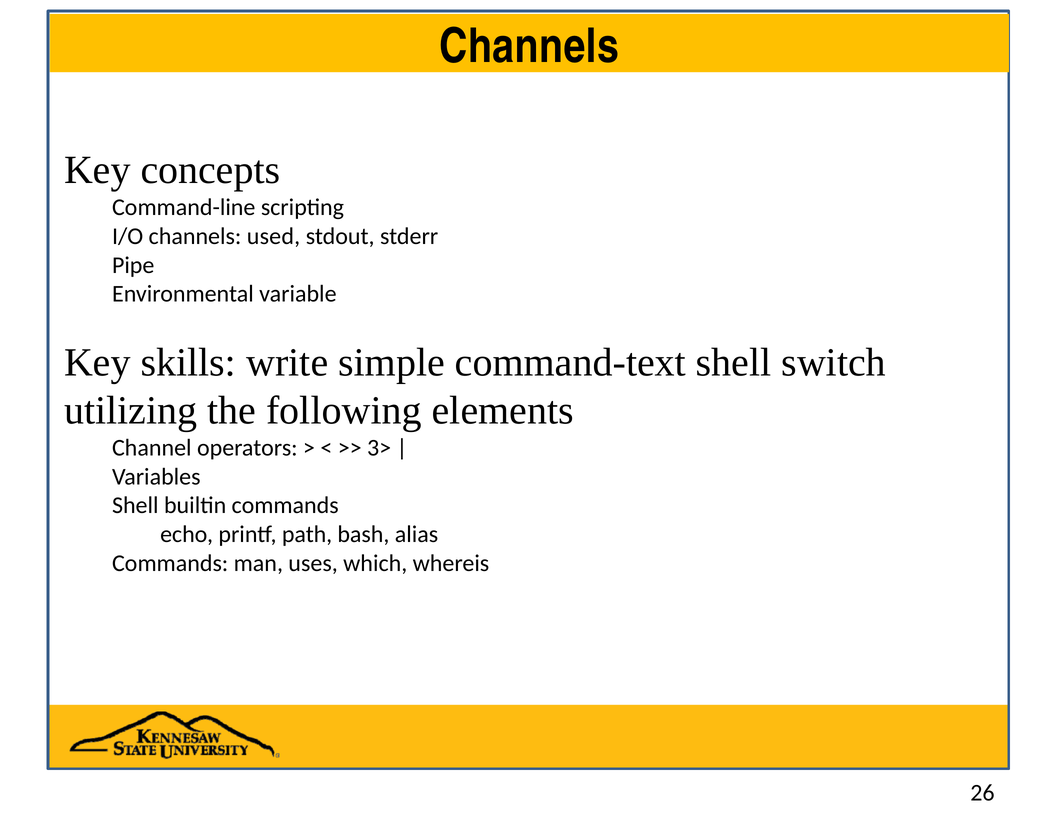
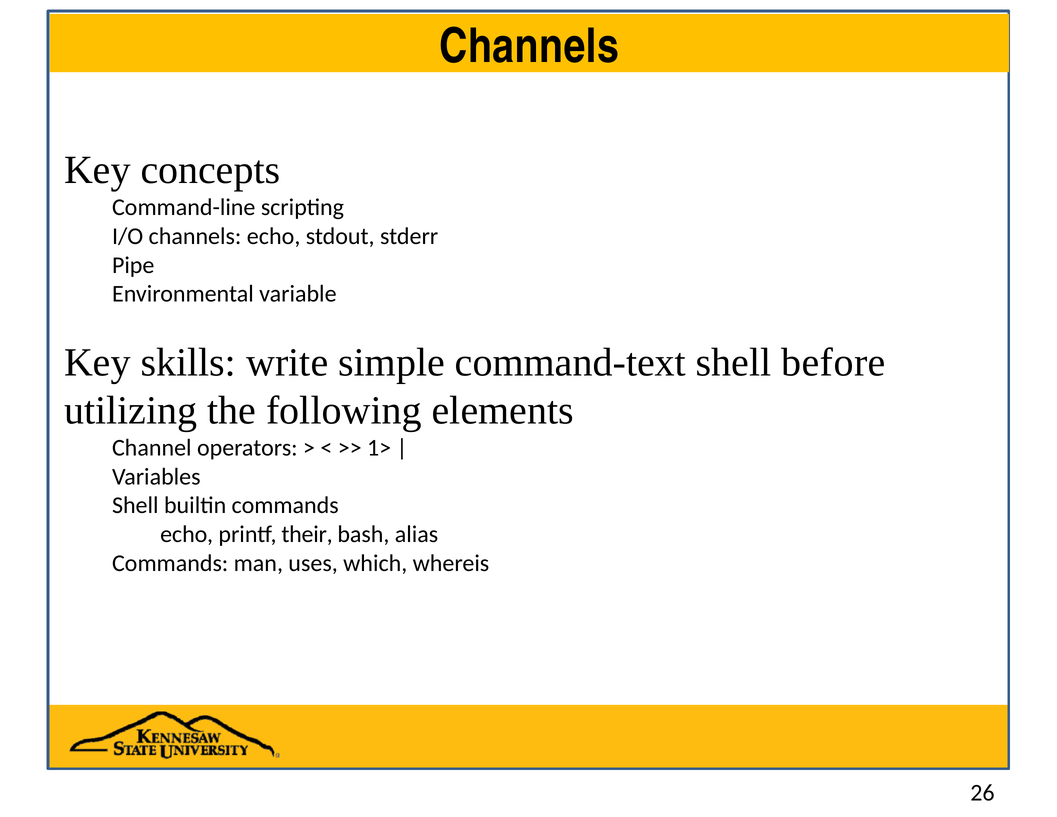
channels used: used -> echo
switch: switch -> before
3>: 3> -> 1>
path: path -> their
